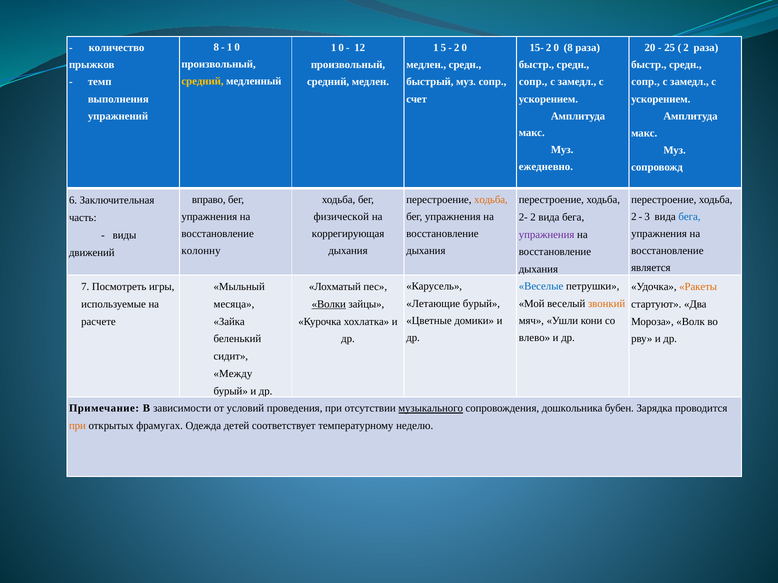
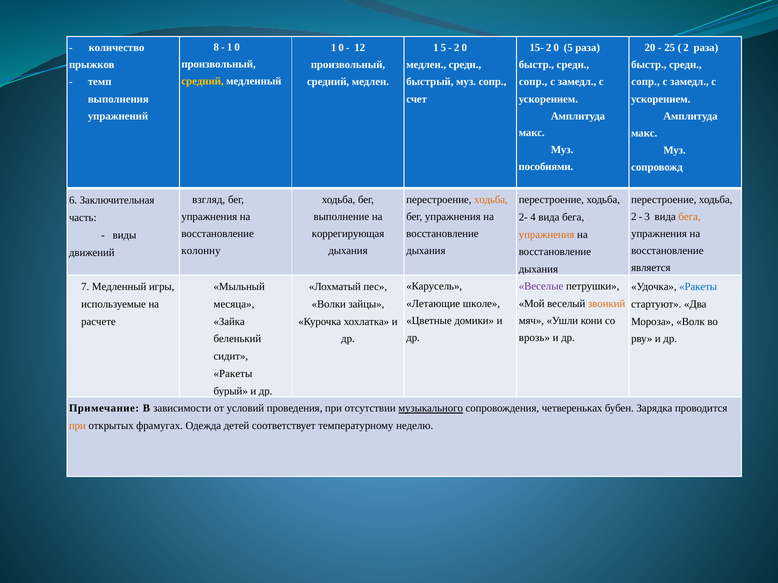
8: 8 -> 5
ежедневно: ежедневно -> пособиями
вправо: вправо -> взгляд
физической: физической -> выполнение
бега at (689, 217) colour: blue -> orange
2- 2: 2 -> 4
упражнения at (547, 235) colour: purple -> orange
Веселые colour: blue -> purple
7 Посмотреть: Посмотреть -> Медленный
Ракеты at (698, 287) colour: orange -> blue
Летающие бурый: бурый -> школе
Волки underline: present -> none
влево: влево -> врозь
Между at (233, 374): Между -> Ракеты
дошкольника: дошкольника -> четвереньках
